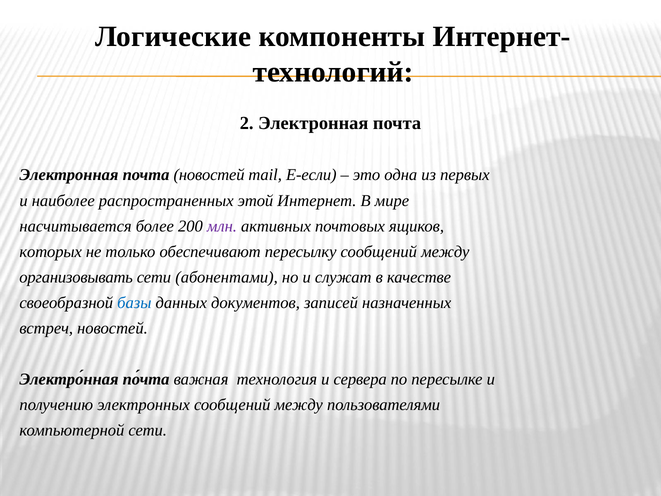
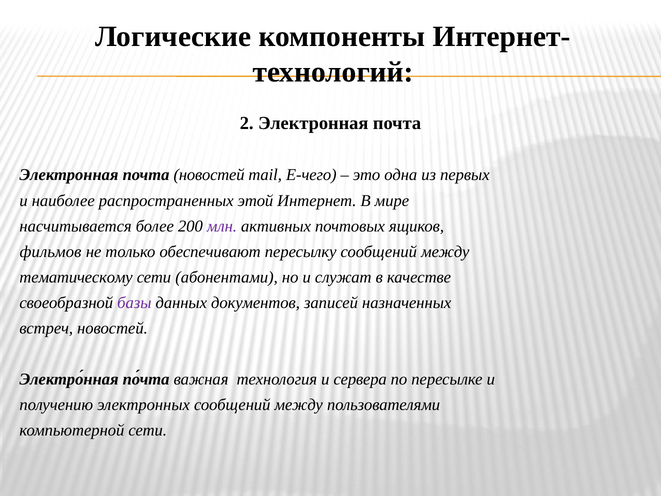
E-если: E-если -> E-чего
которых: которых -> фильмов
организовывать: организовывать -> тематическому
базы colour: blue -> purple
